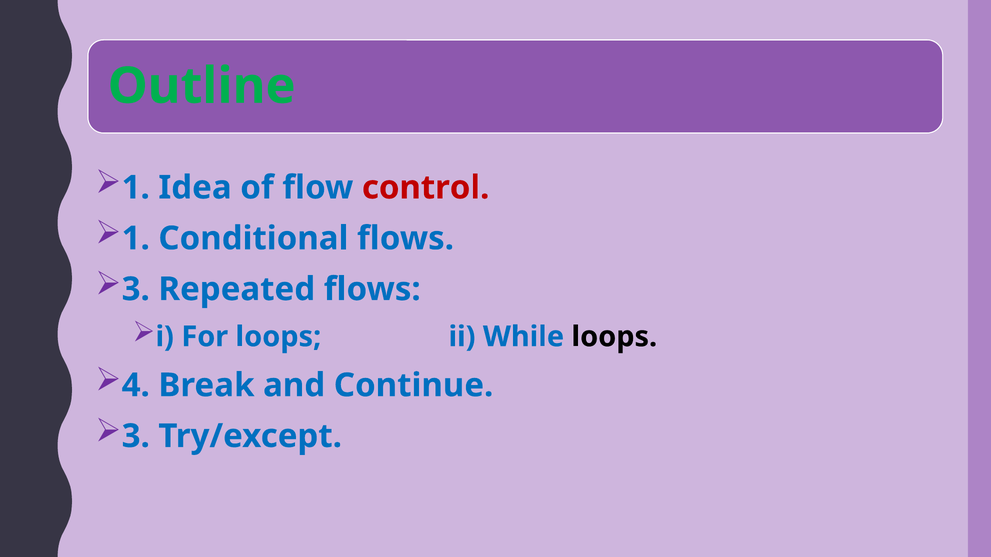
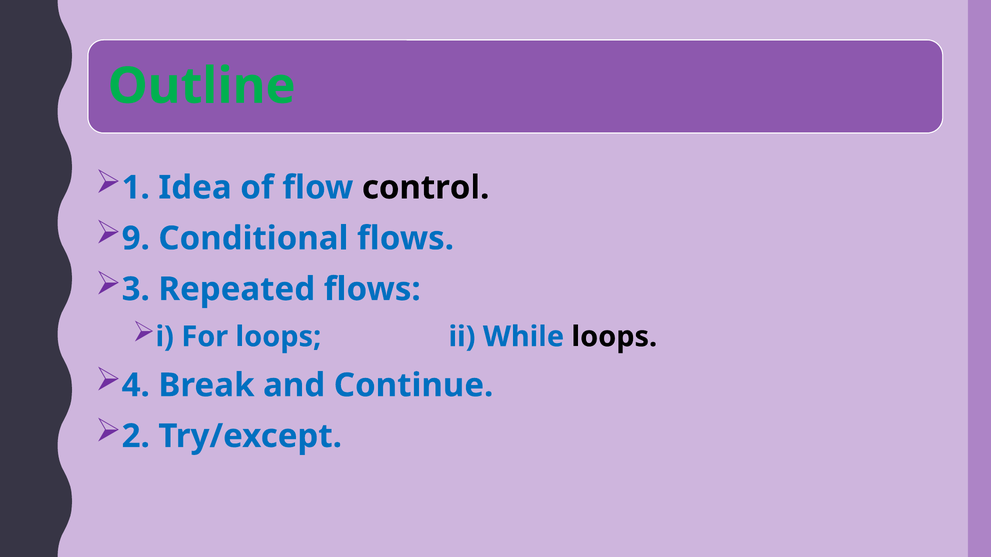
control colour: red -> black
1 at (136, 239): 1 -> 9
3 at (136, 436): 3 -> 2
